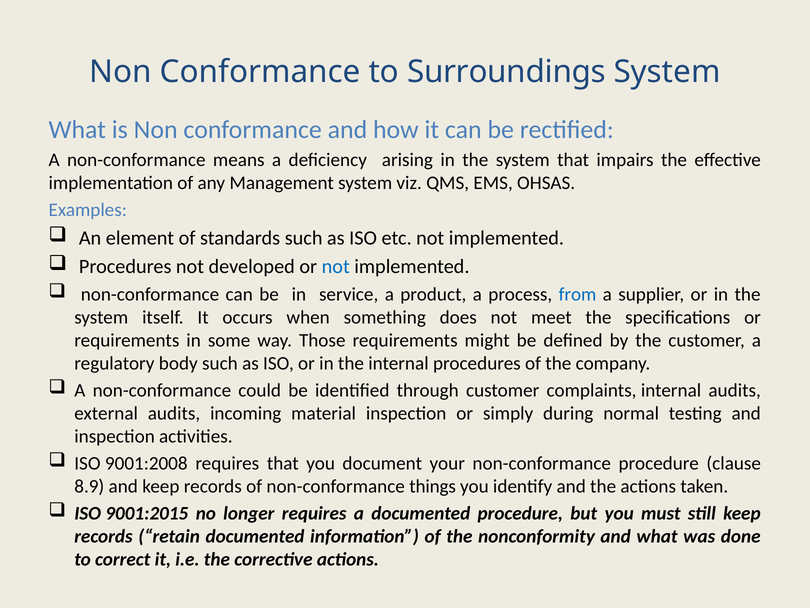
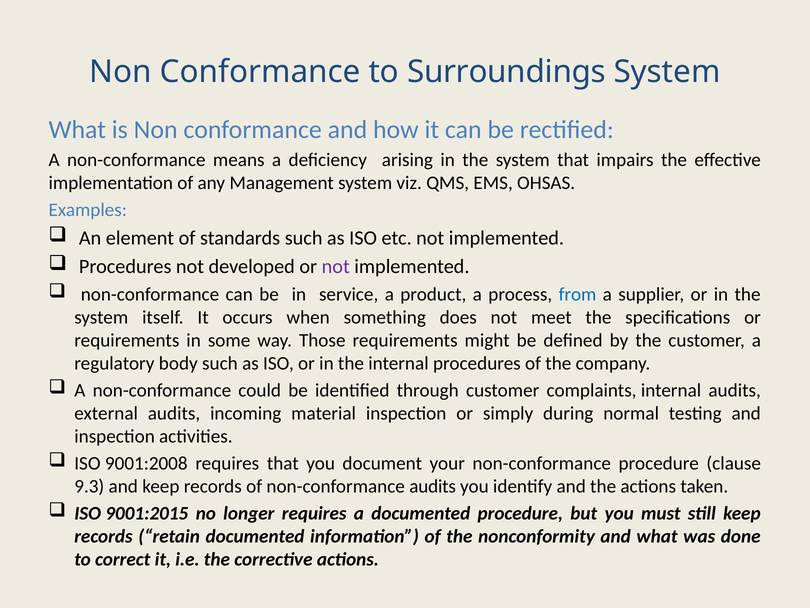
not at (336, 266) colour: blue -> purple
8.9: 8.9 -> 9.3
non-conformance things: things -> audits
